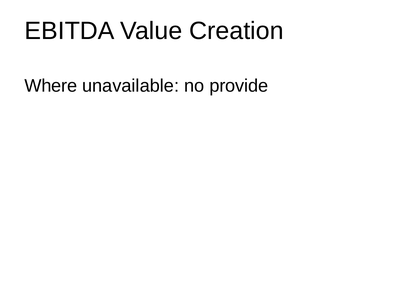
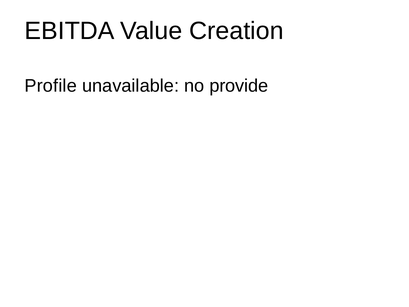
Where: Where -> Profile
